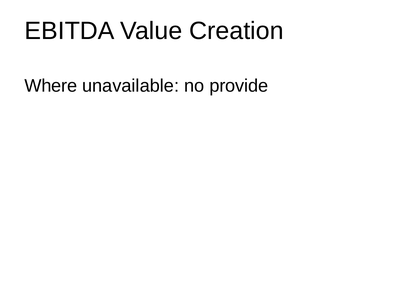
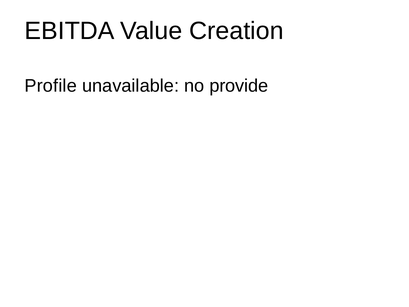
Where: Where -> Profile
